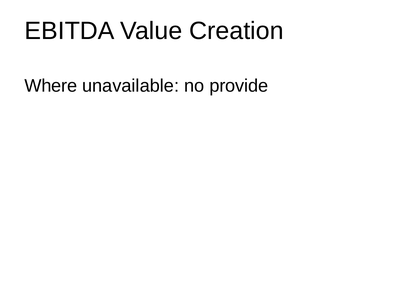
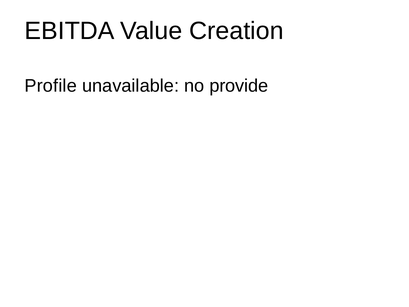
Where: Where -> Profile
